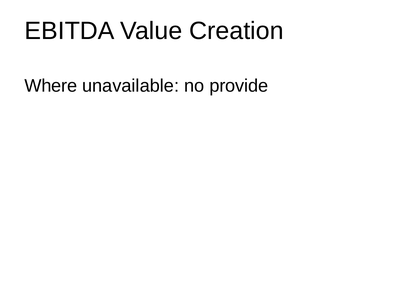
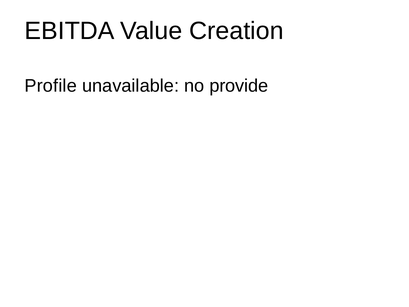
Where: Where -> Profile
